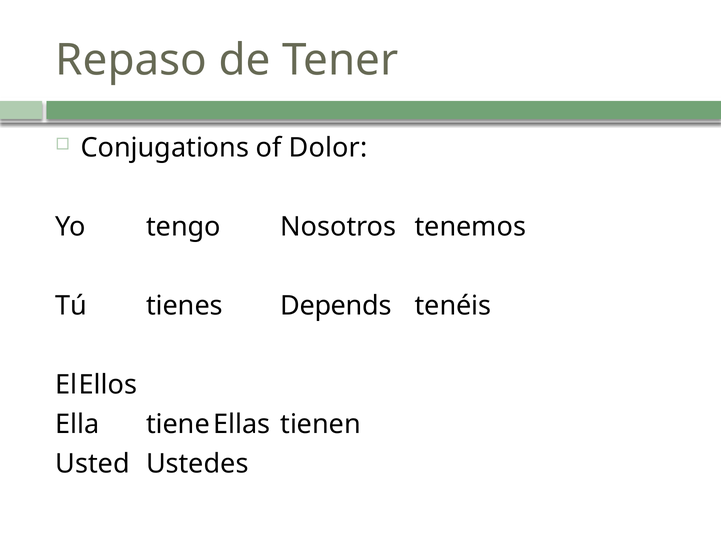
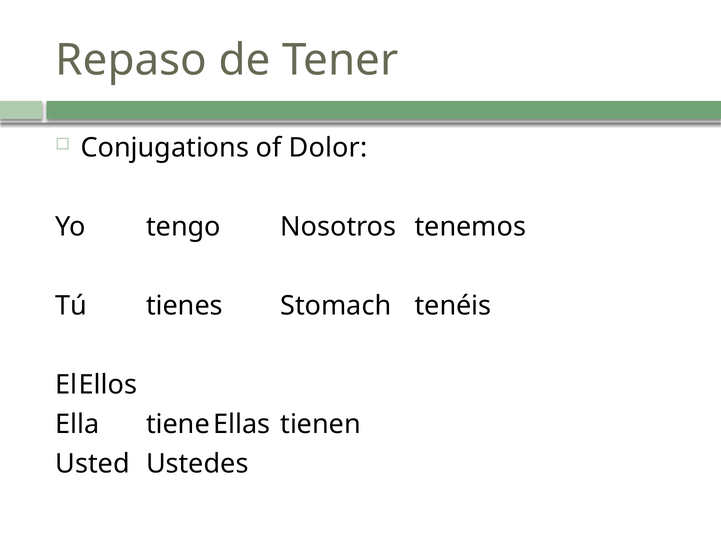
Depends: Depends -> Stomach
